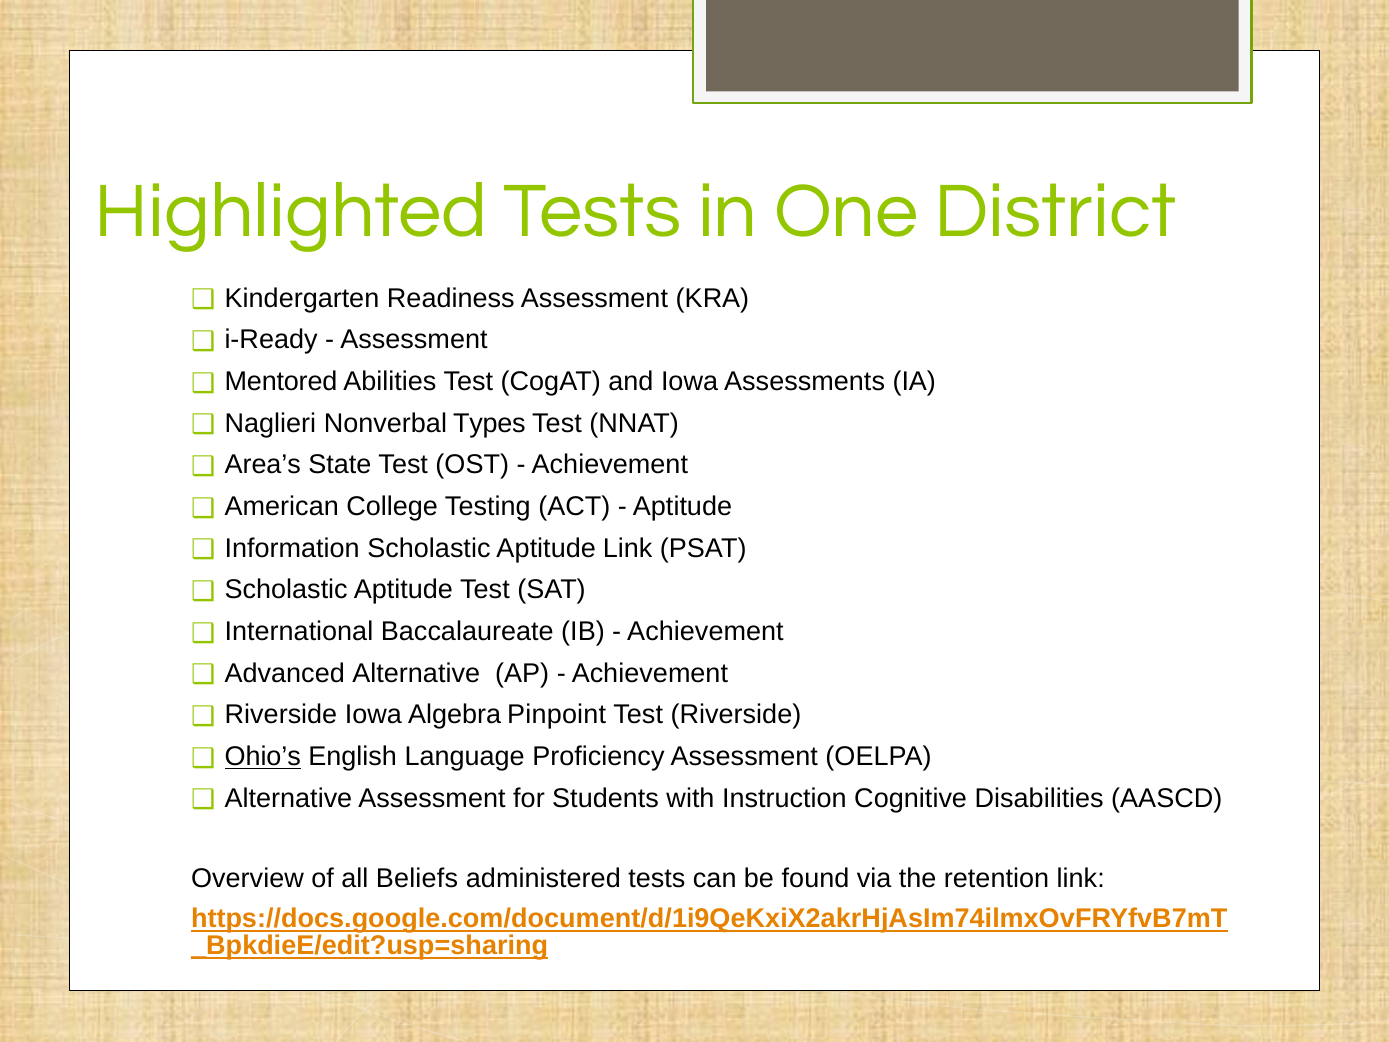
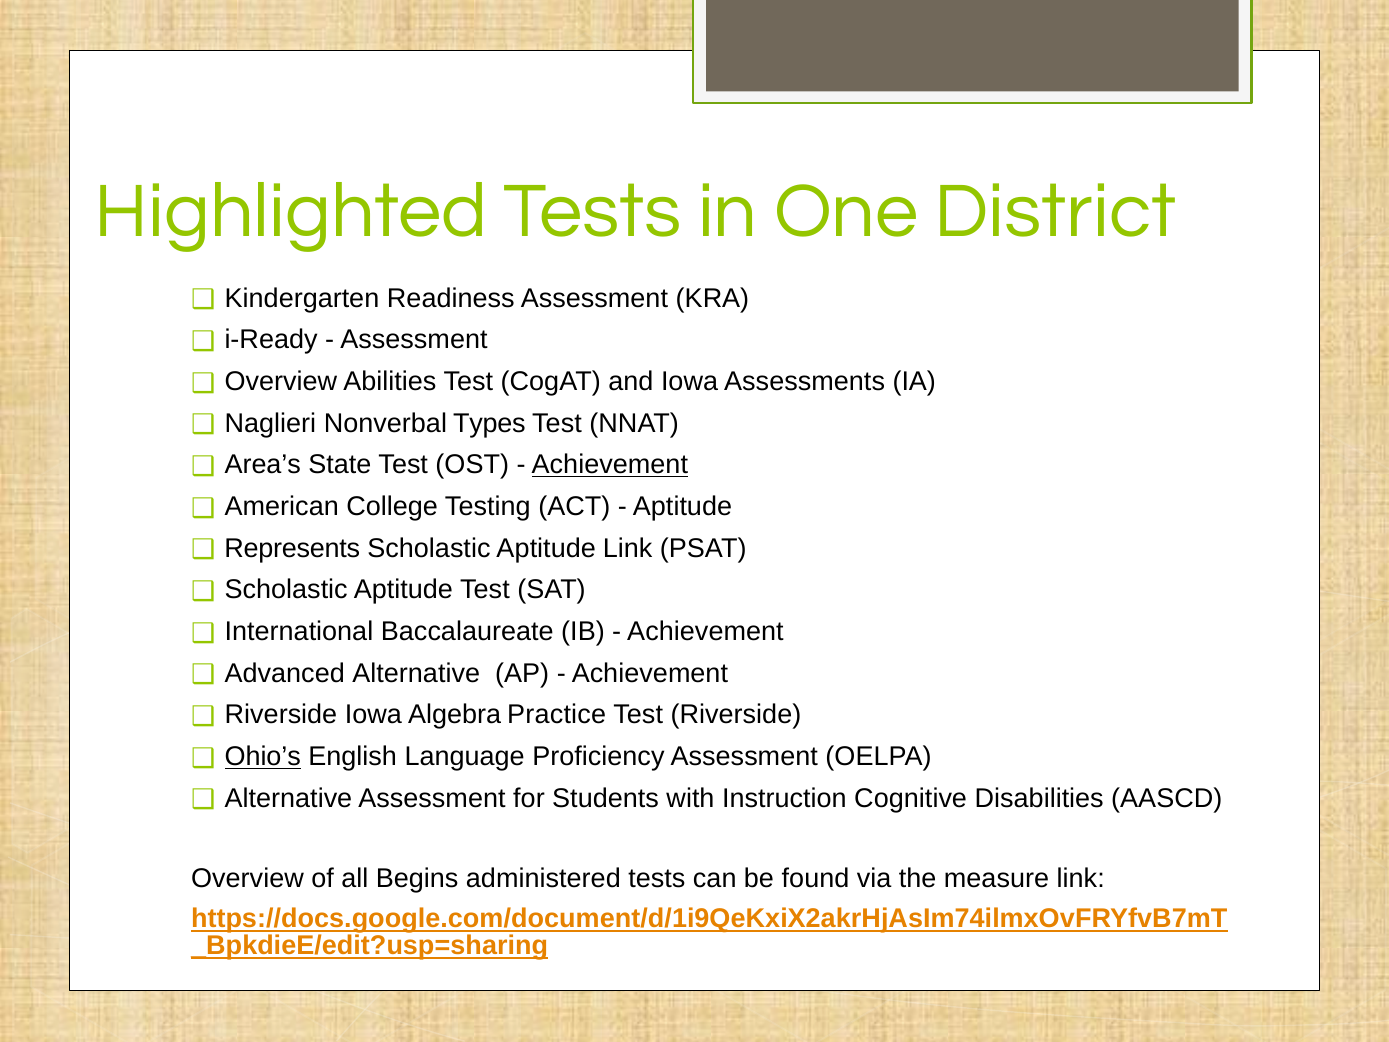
Mentored at (281, 382): Mentored -> Overview
Achievement at (610, 465) underline: none -> present
Information: Information -> Represents
Pinpoint: Pinpoint -> Practice
Beliefs: Beliefs -> Begins
retention: retention -> measure
